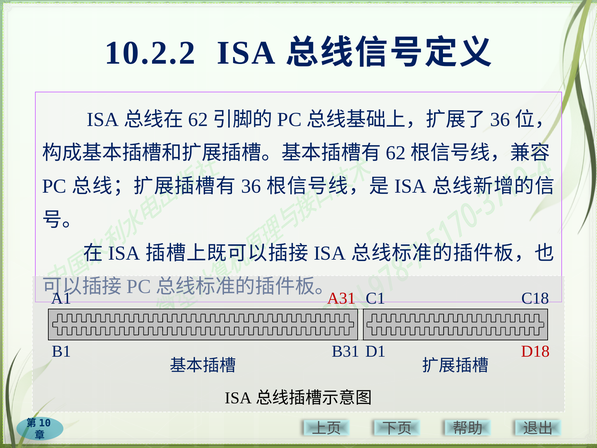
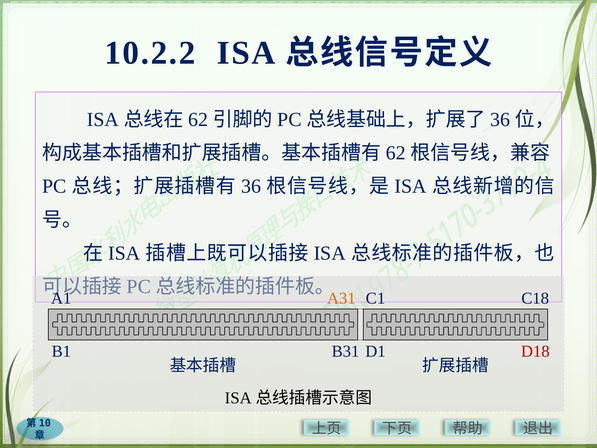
A31 colour: red -> orange
